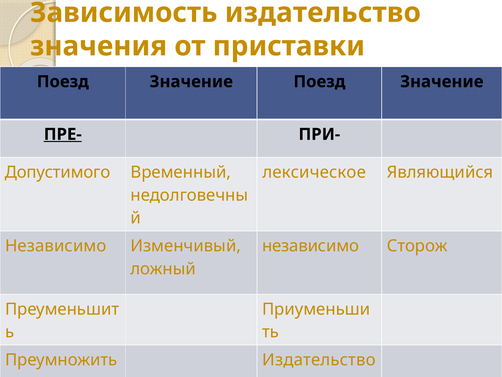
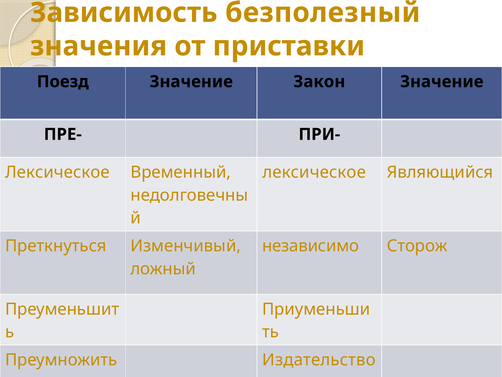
Зависимость издательство: издательство -> безполезный
Значение Поезд: Поезд -> Закон
ПРЕ- underline: present -> none
Допустимого at (58, 172): Допустимого -> Лексическое
Независимо at (56, 246): Независимо -> Преткнуться
